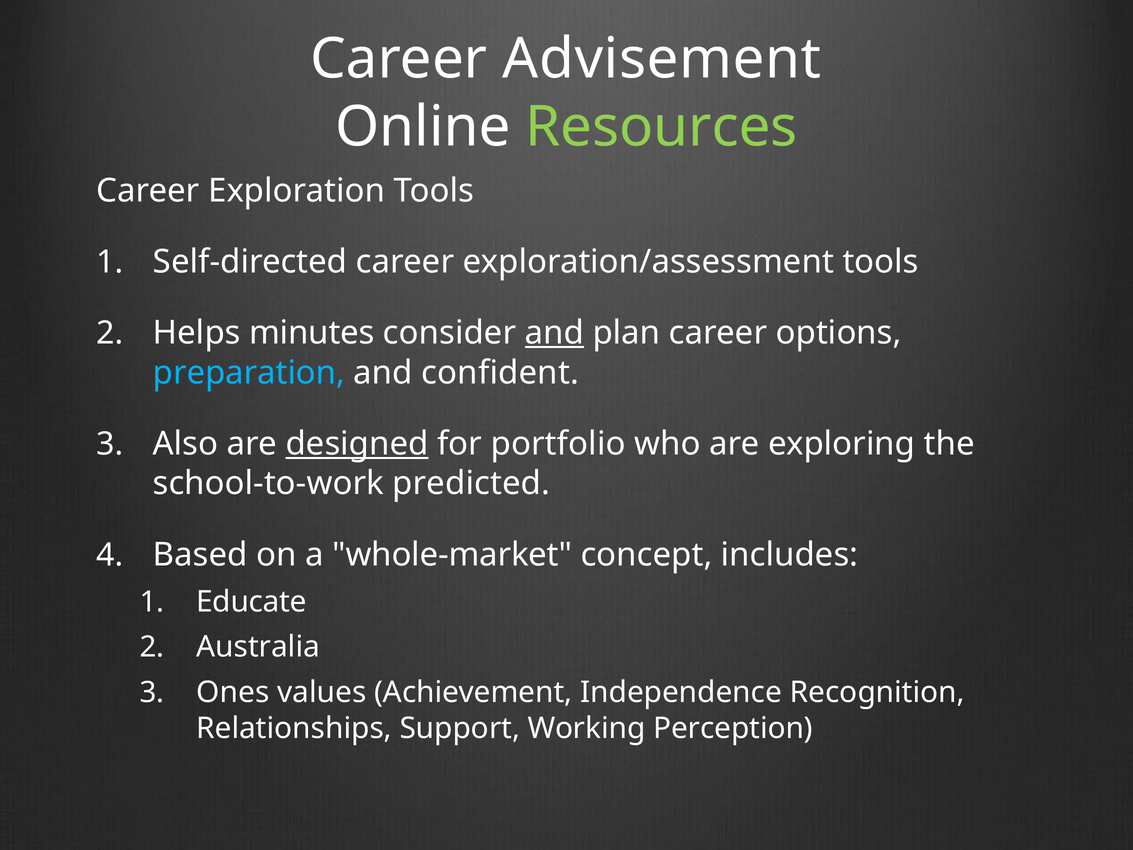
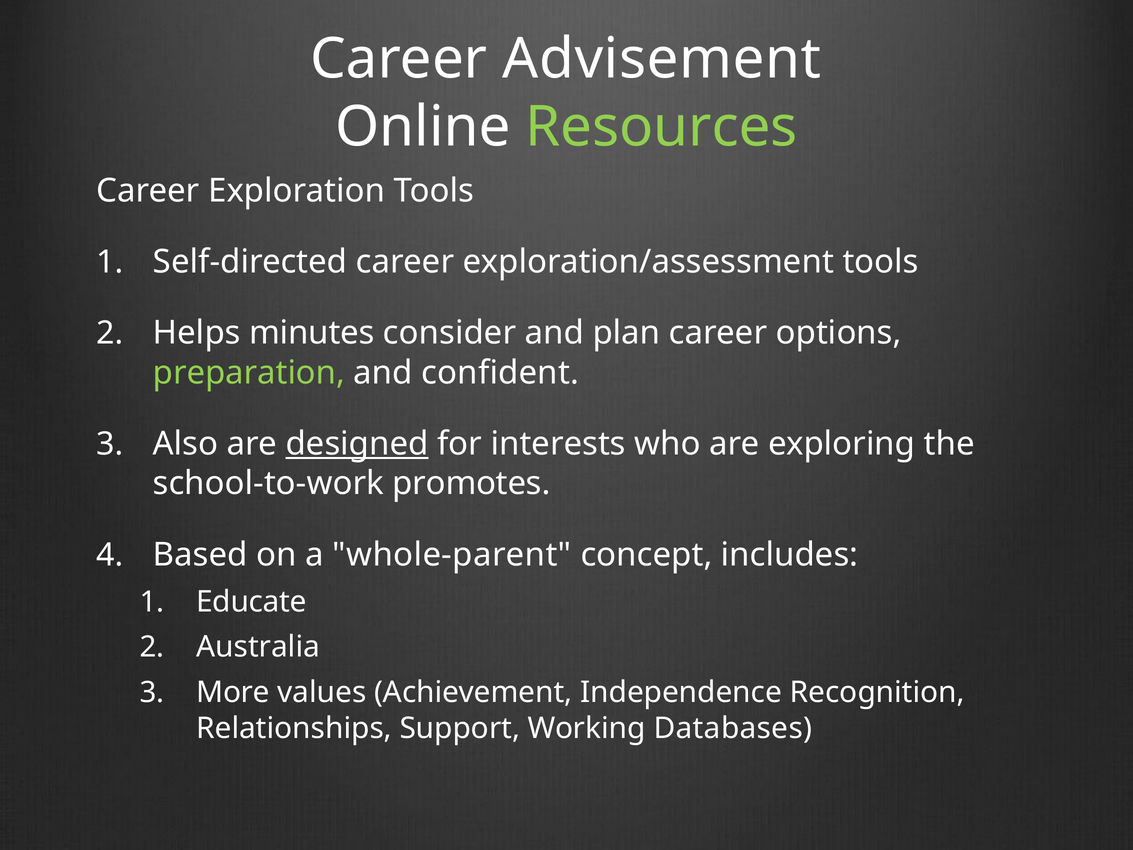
and at (554, 333) underline: present -> none
preparation colour: light blue -> light green
portfolio: portfolio -> interests
predicted: predicted -> promotes
whole-market: whole-market -> whole-parent
Ones: Ones -> More
Perception: Perception -> Databases
